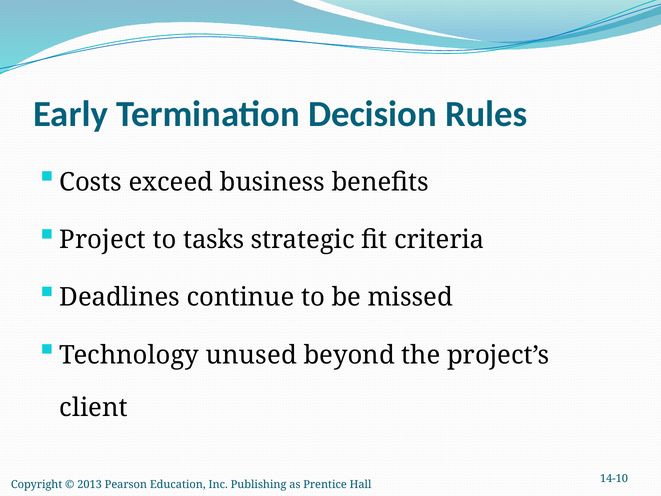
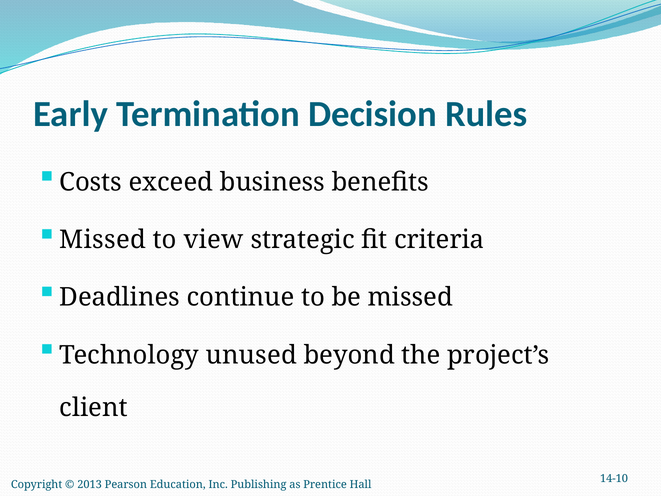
Project at (103, 240): Project -> Missed
tasks: tasks -> view
